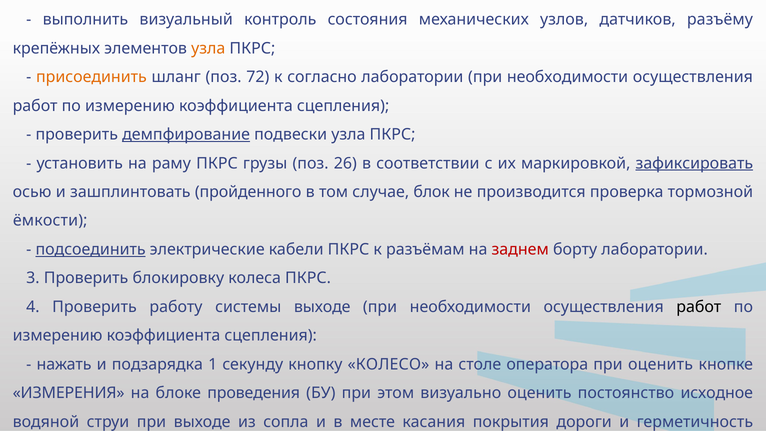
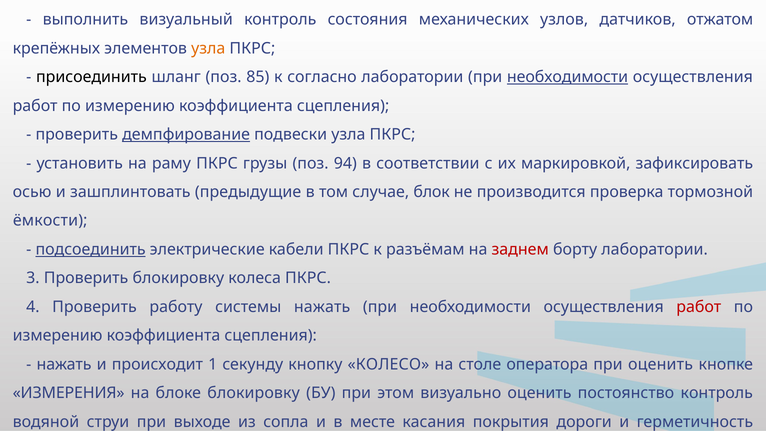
разъёму: разъёму -> отжатом
присоединить colour: orange -> black
72: 72 -> 85
необходимости at (568, 77) underline: none -> present
26: 26 -> 94
зафиксировать underline: present -> none
зашплинтовать пройденного: пройденного -> предыдущие
системы выходе: выходе -> нажать
работ at (699, 307) colour: black -> red
подзарядка: подзарядка -> происходит
блоке проведения: проведения -> блокировку
постоянство исходное: исходное -> контроль
